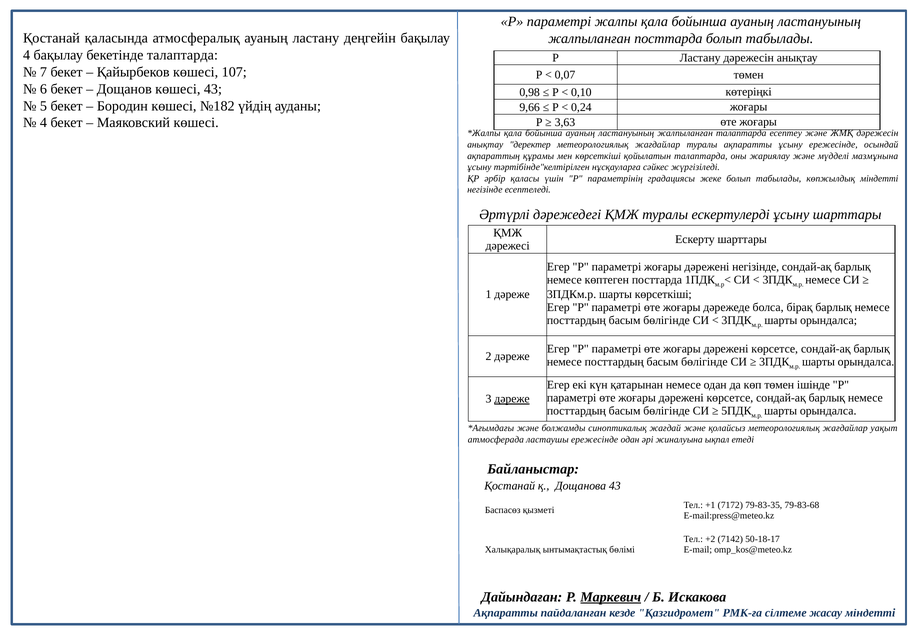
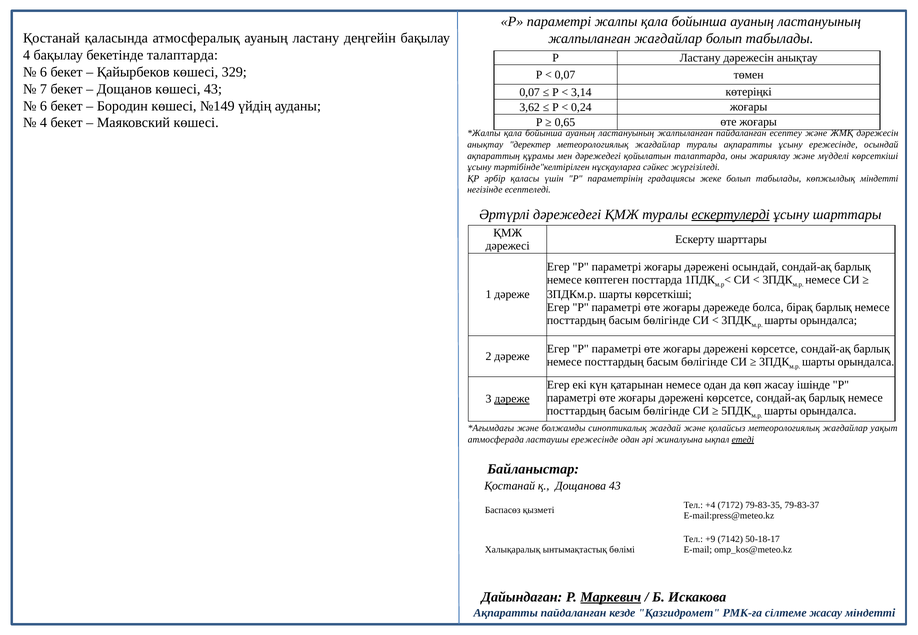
жалпыланған посттарда: посттарда -> жағдайлар
7 at (43, 72): 7 -> 6
107: 107 -> 329
6: 6 -> 7
0,98 at (530, 92): 0,98 -> 0,07
0,10: 0,10 -> 3,14
5 at (43, 106): 5 -> 6
№182: №182 -> №149
9,66: 9,66 -> 3,62
3,63: 3,63 -> 0,65
жалпыланған талаптарда: талаптарда -> пайдаланған
мен көрсеткіші: көрсеткіші -> дәрежедегі
мүдделі мазмұнына: мазмұнына -> көрсеткіші
ескертулерді underline: none -> present
дәрежені негізінде: негізінде -> осындай
көп төмен: төмен -> жасау
етеді underline: none -> present
+1: +1 -> +4
79-83-68: 79-83-68 -> 79-83-37
+2: +2 -> +9
